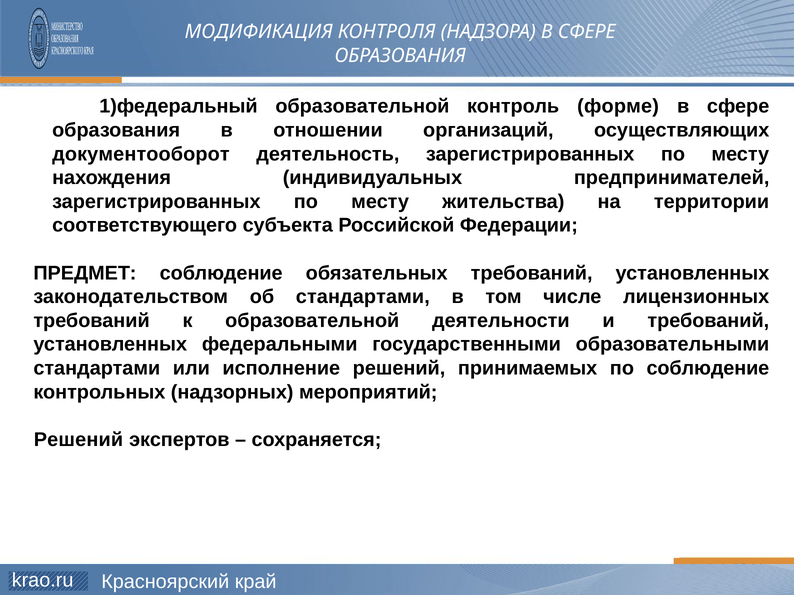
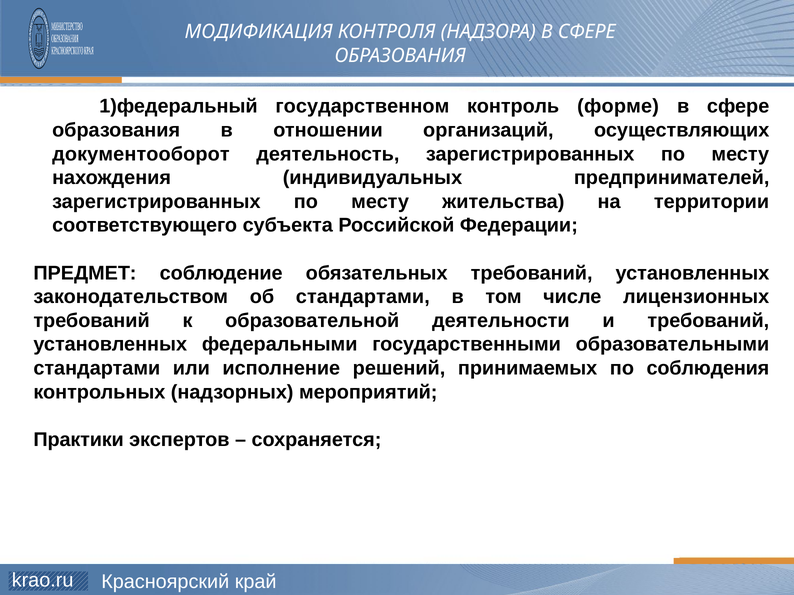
образовательной at (362, 106): образовательной -> государственном
по соблюдение: соблюдение -> соблюдения
Решений at (78, 440): Решений -> Практики
